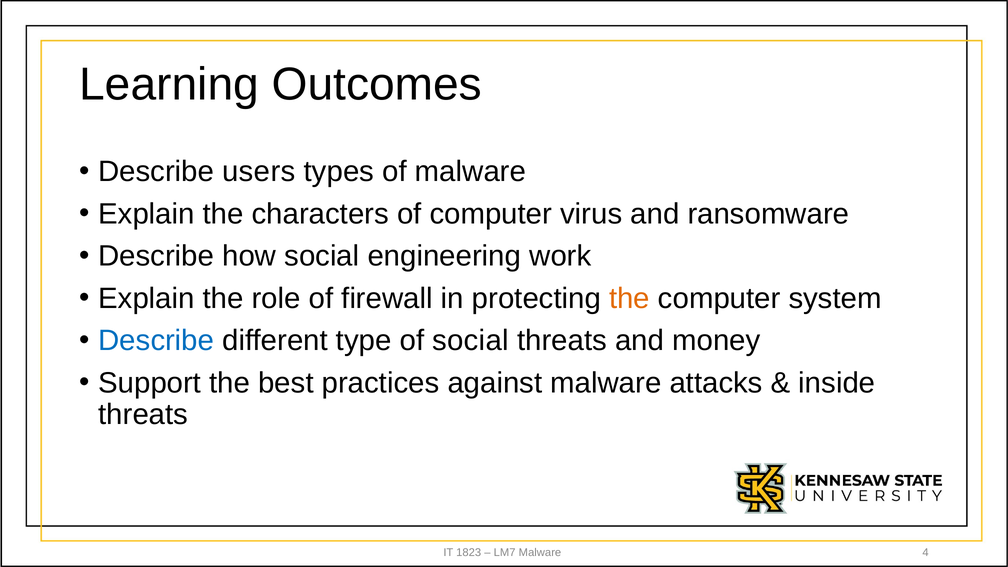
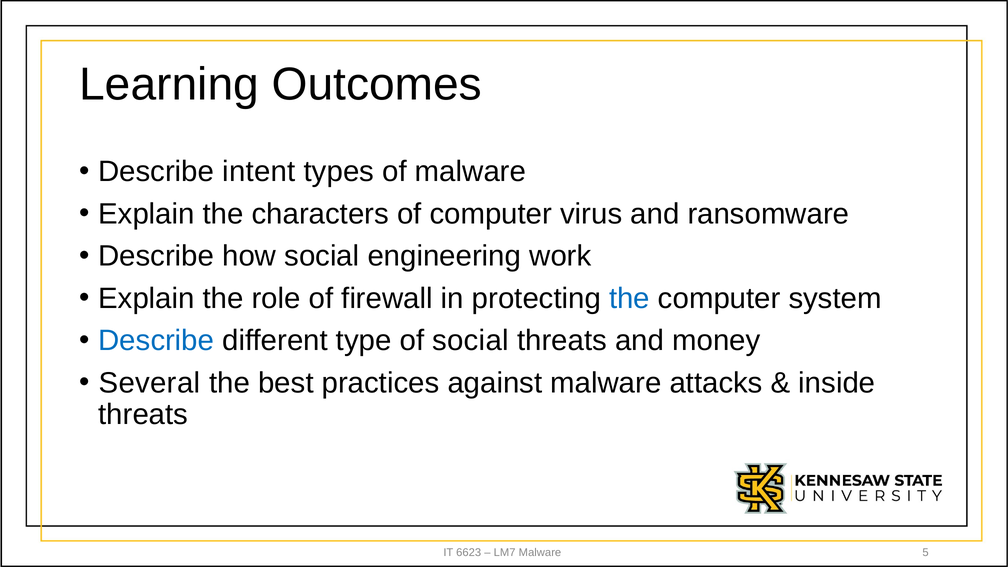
users: users -> intent
the at (629, 298) colour: orange -> blue
Support: Support -> Several
1823: 1823 -> 6623
4: 4 -> 5
